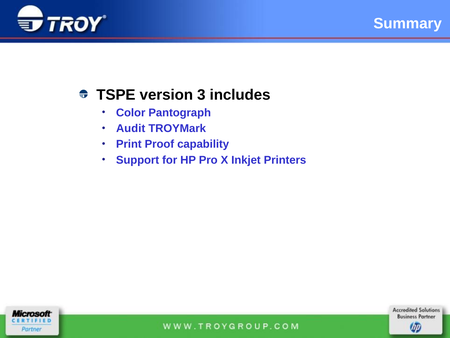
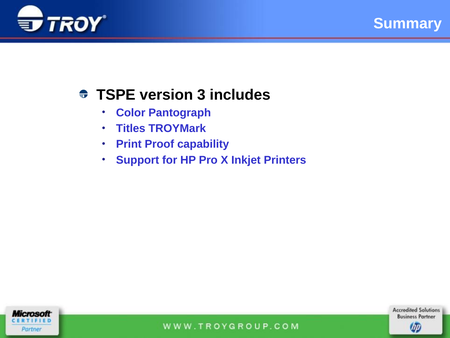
Audit: Audit -> Titles
